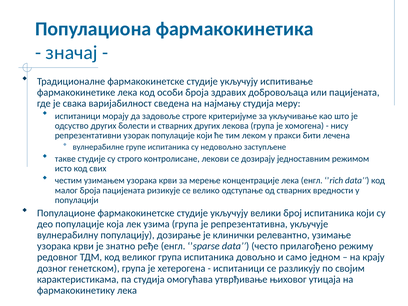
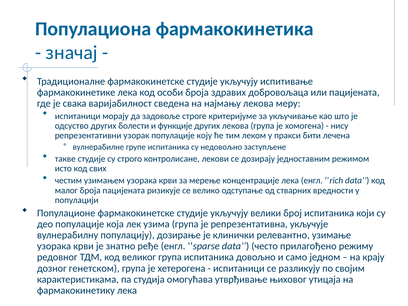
најмању студија: студија -> лекова
и стварних: стварних -> функције
популације који: који -> коју
